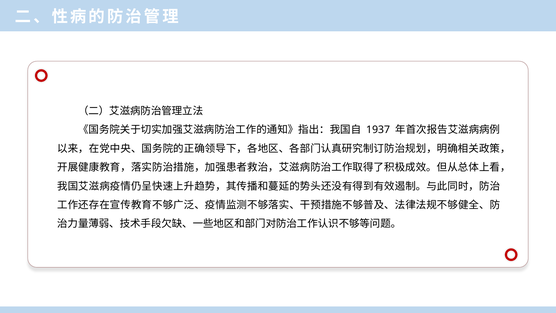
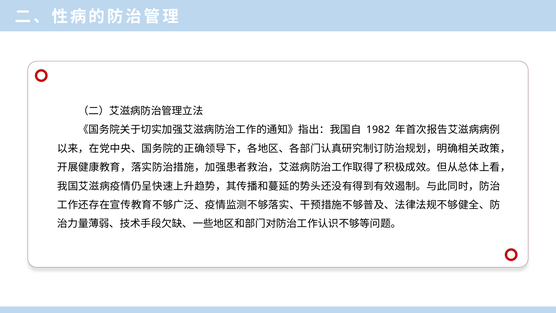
1937: 1937 -> 1982
